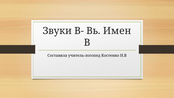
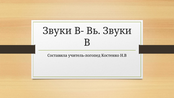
Вь Имен: Имен -> Звуки
